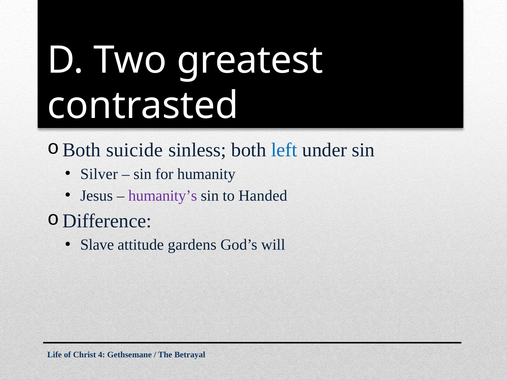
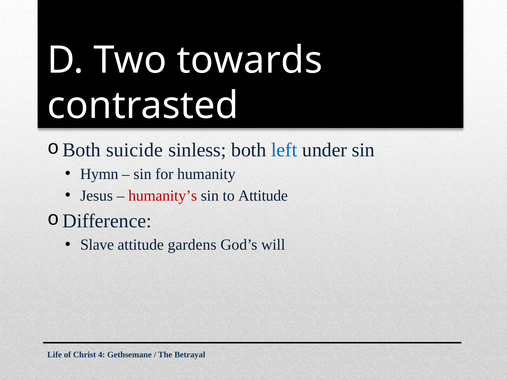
greatest: greatest -> towards
Silver: Silver -> Hymn
humanity’s colour: purple -> red
to Handed: Handed -> Attitude
